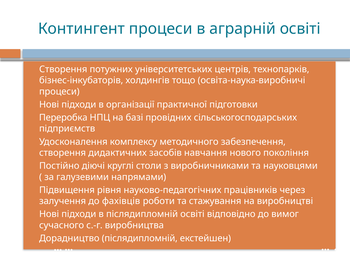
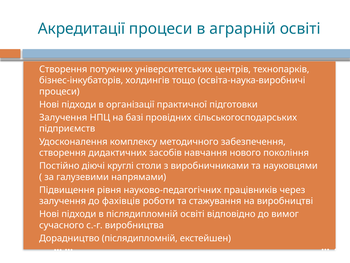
Контингент: Контингент -> Акредитації
Переробка at (63, 117): Переробка -> Залучення
